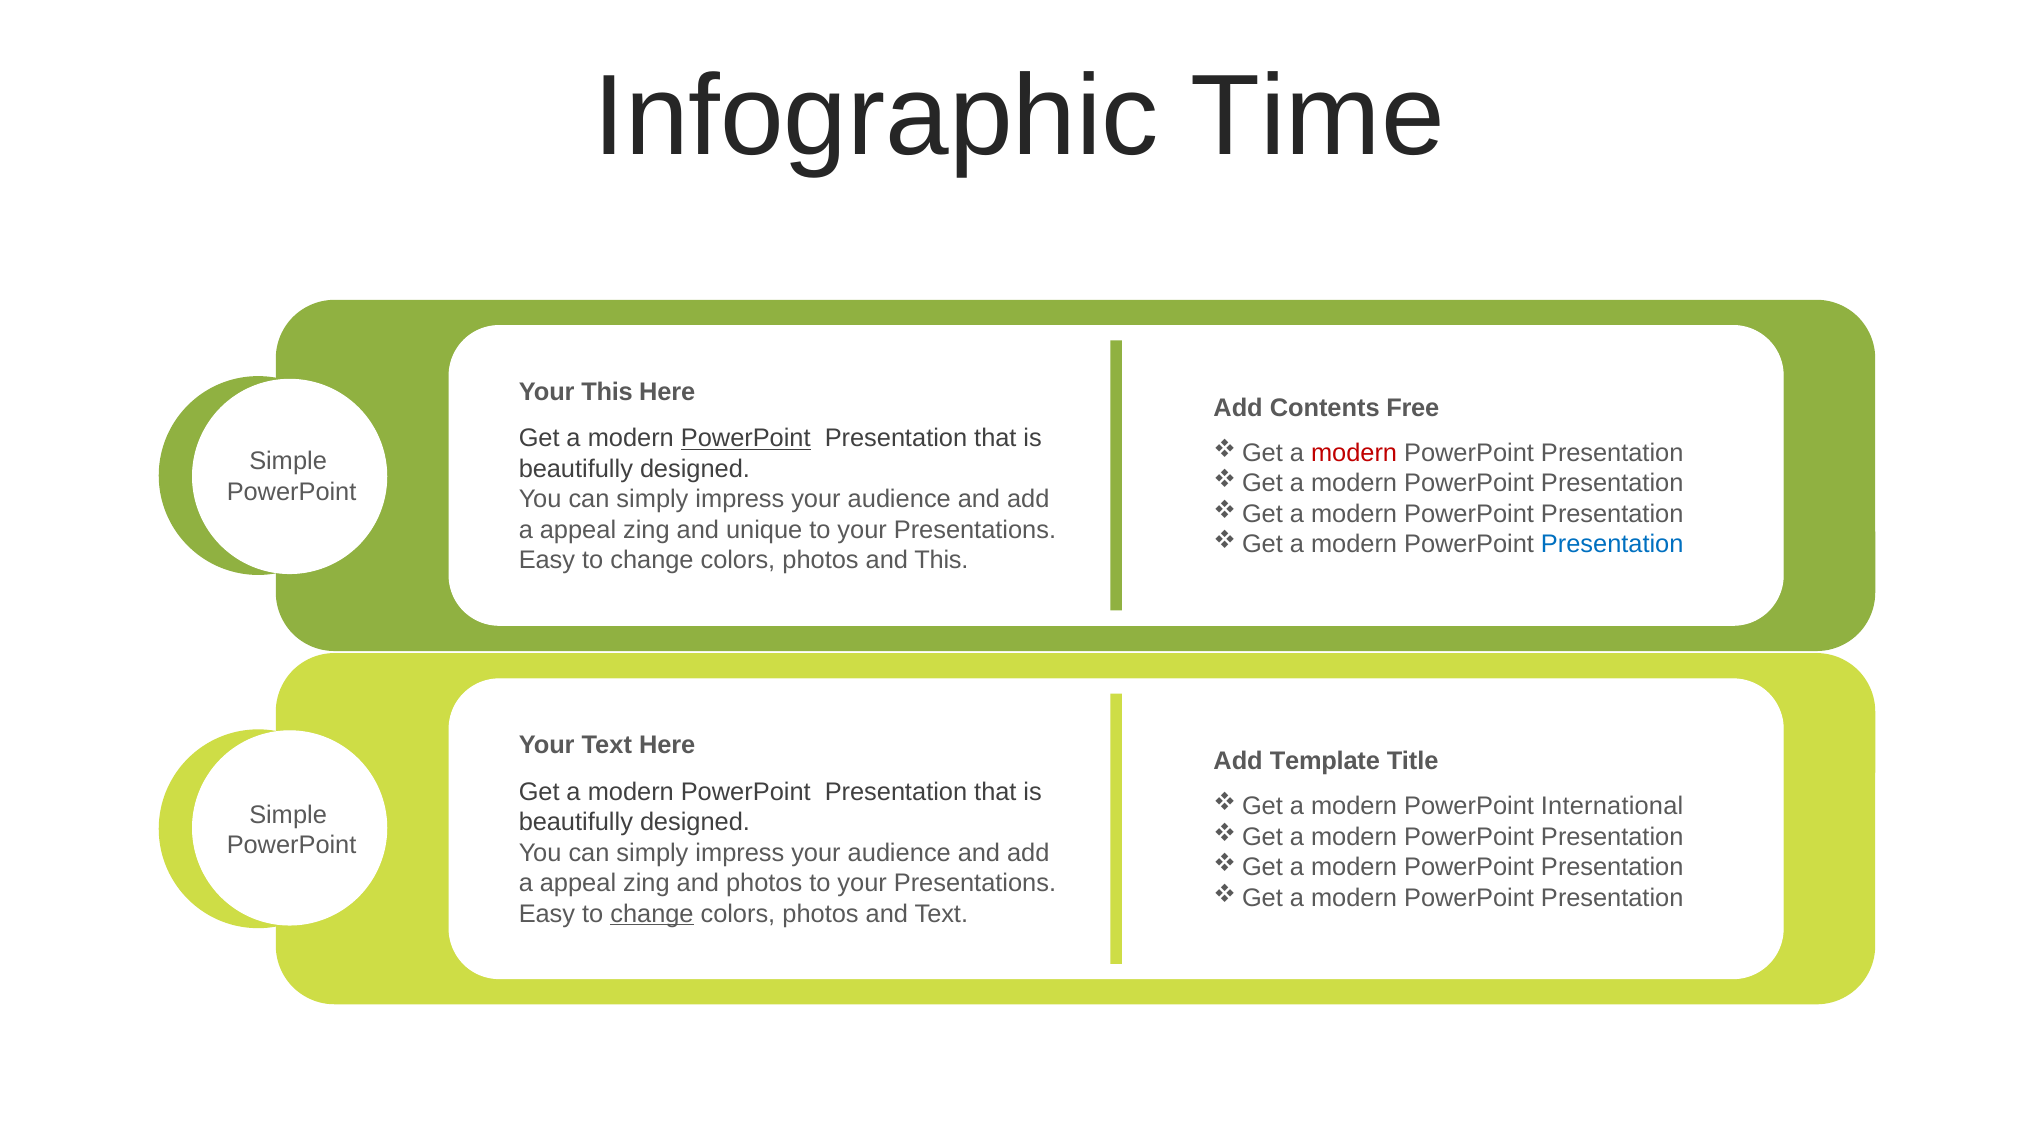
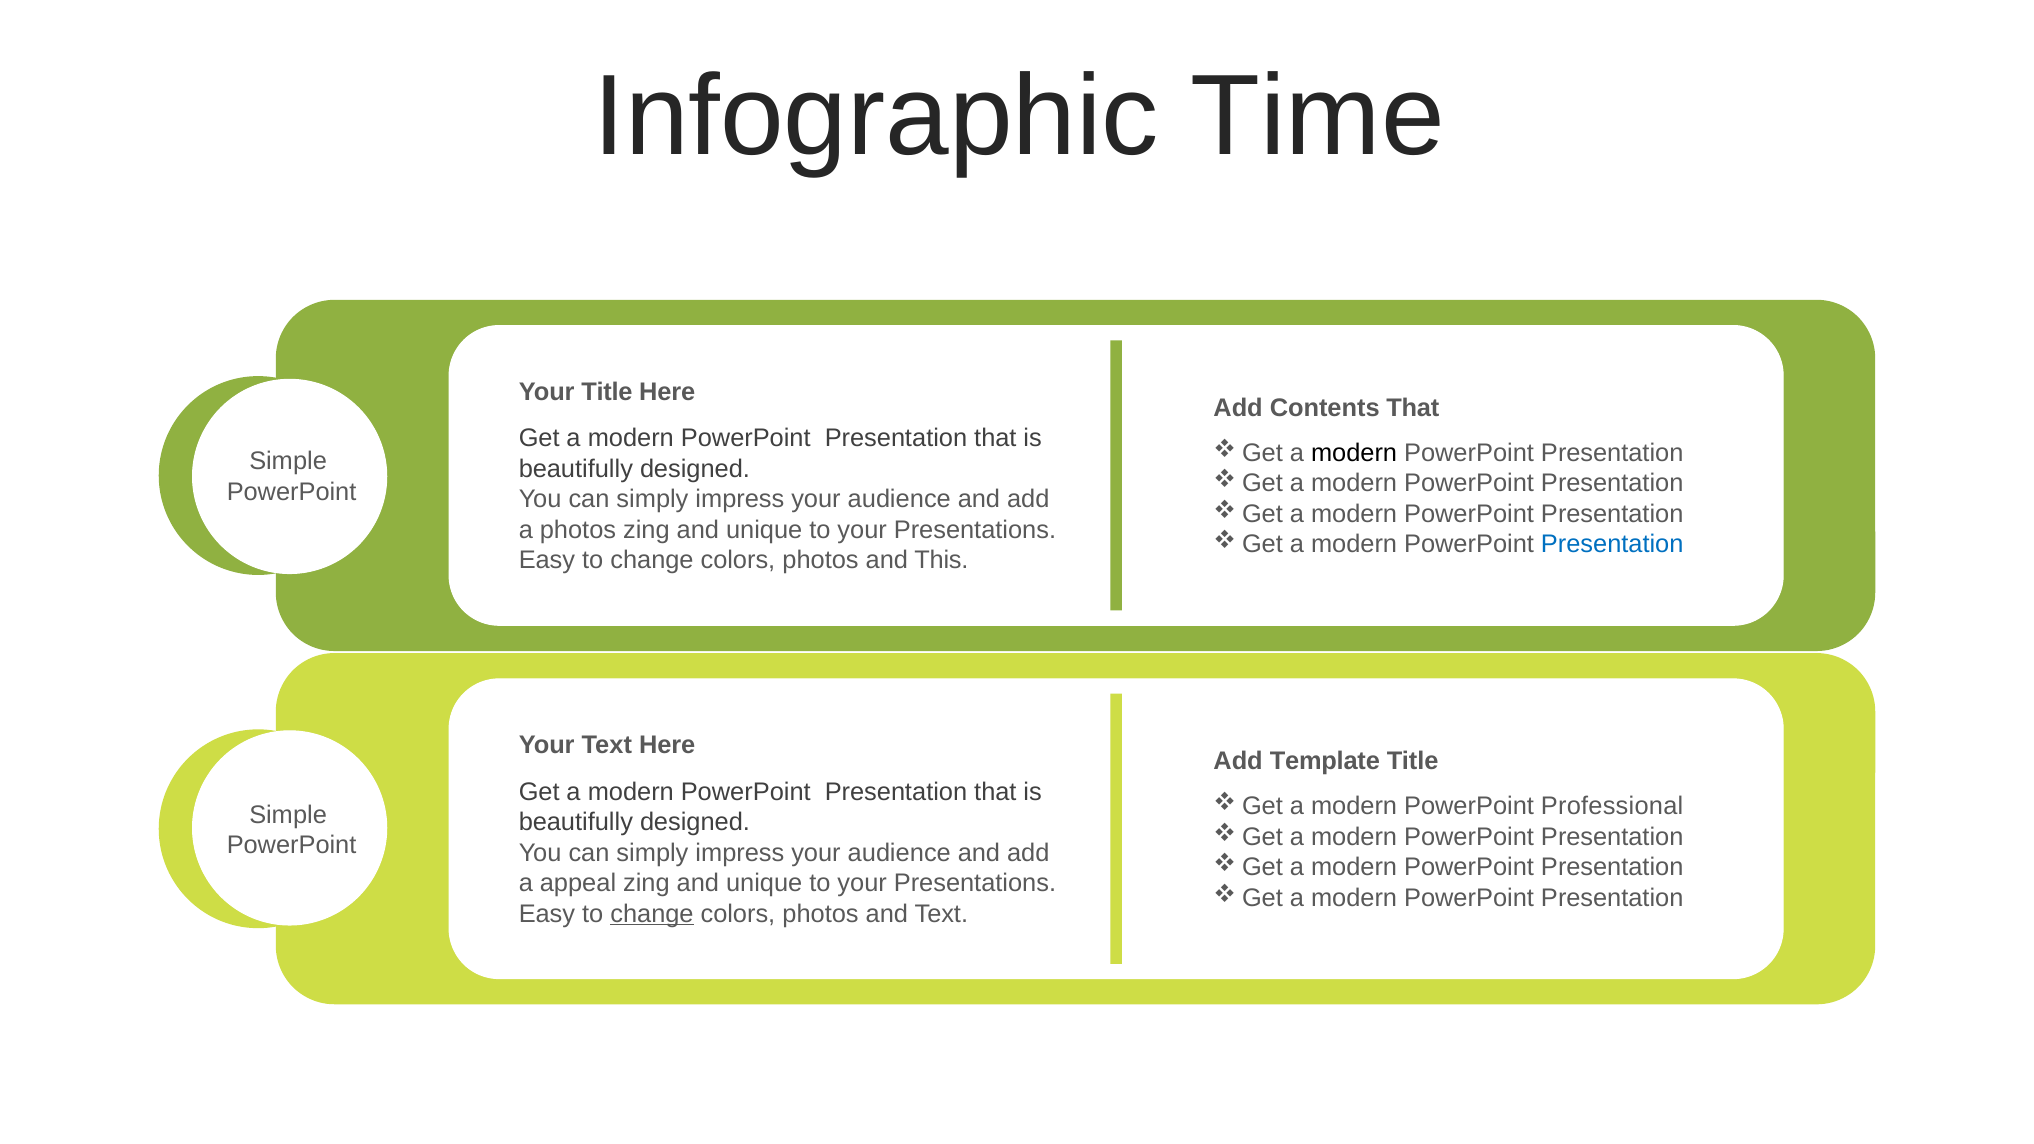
Your This: This -> Title
Contents Free: Free -> That
PowerPoint at (746, 438) underline: present -> none
modern at (1354, 453) colour: red -> black
appeal at (578, 530): appeal -> photos
International: International -> Professional
photos at (764, 883): photos -> unique
